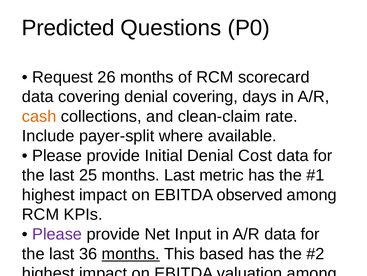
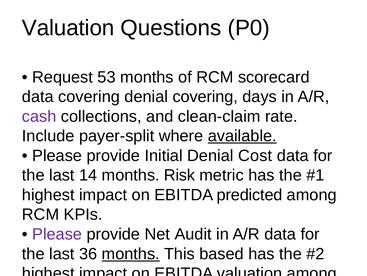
Predicted at (68, 28): Predicted -> Valuation
26: 26 -> 53
cash at (39, 116) colour: orange -> purple
available underline: none -> present
25: 25 -> 14
months Last: Last -> Risk
observed: observed -> predicted
Input: Input -> Audit
